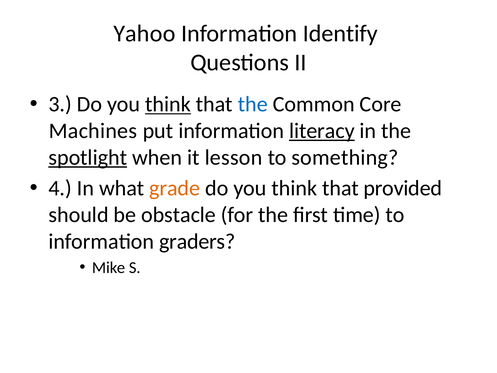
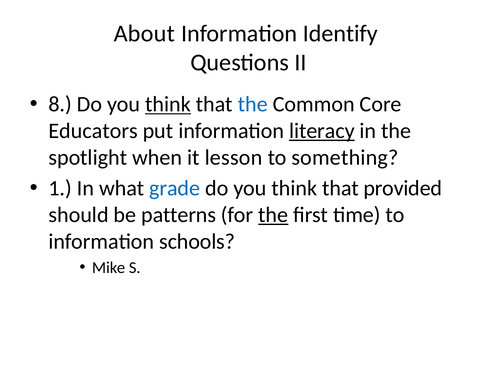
Yahoo: Yahoo -> About
3: 3 -> 8
Machines: Machines -> Educators
spotlight underline: present -> none
4: 4 -> 1
grade colour: orange -> blue
obstacle: obstacle -> patterns
the at (273, 215) underline: none -> present
graders: graders -> schools
